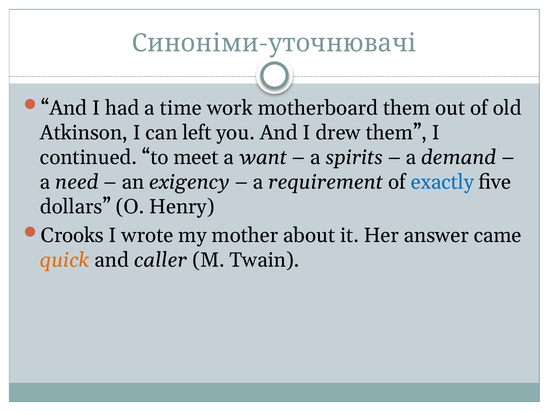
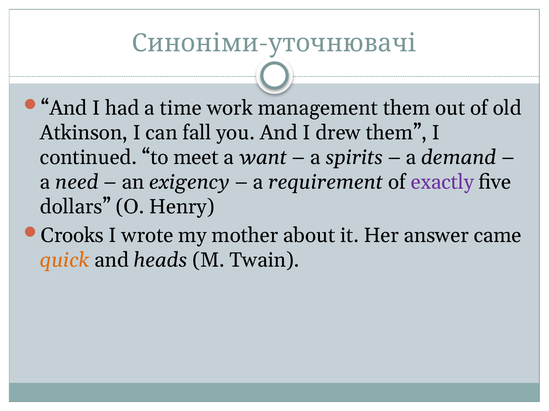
motherboard: motherboard -> management
left: left -> fall
exactly colour: blue -> purple
caller: caller -> heads
